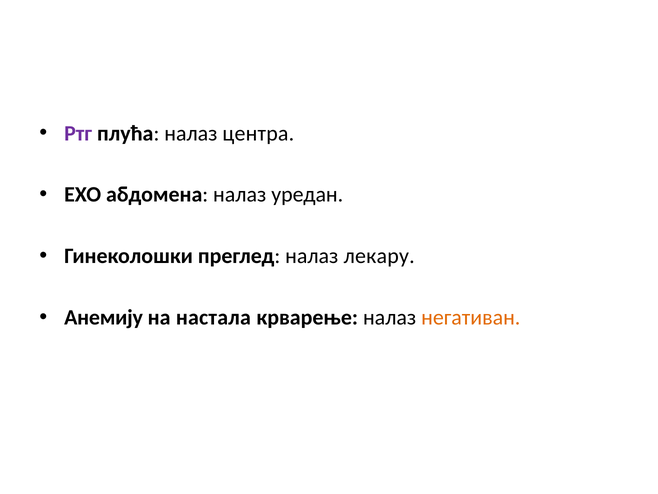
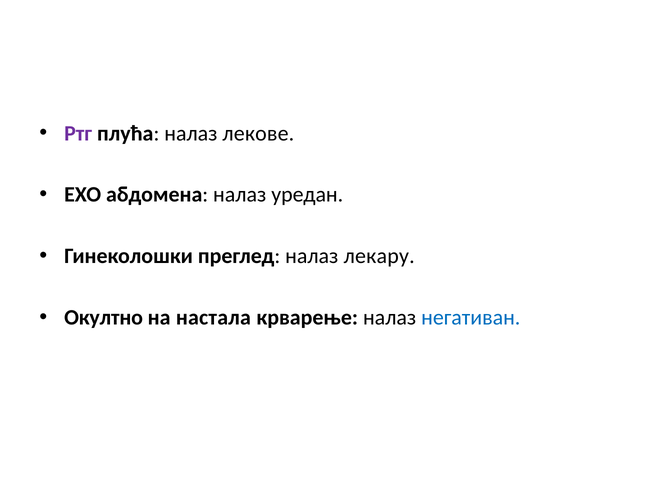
центра: центра -> лекове
Анемију: Анемију -> Окултно
негативан colour: orange -> blue
